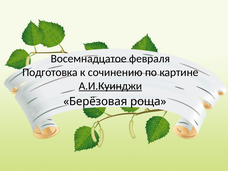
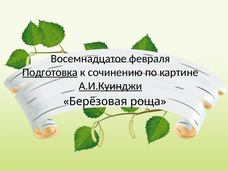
Подготовка underline: none -> present
